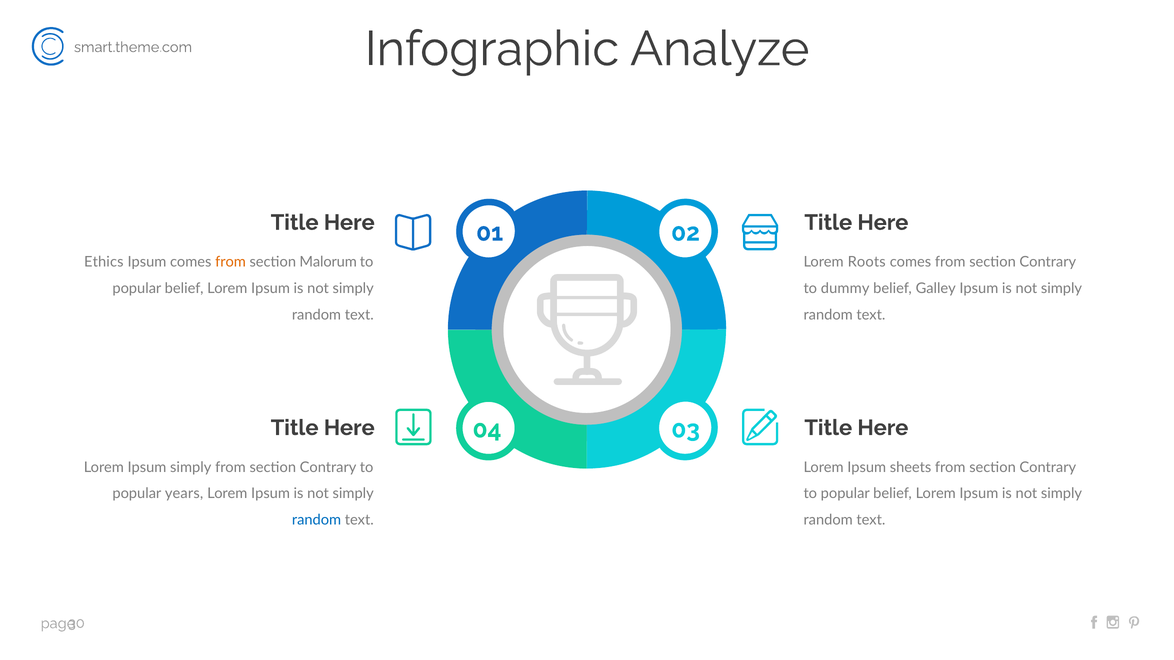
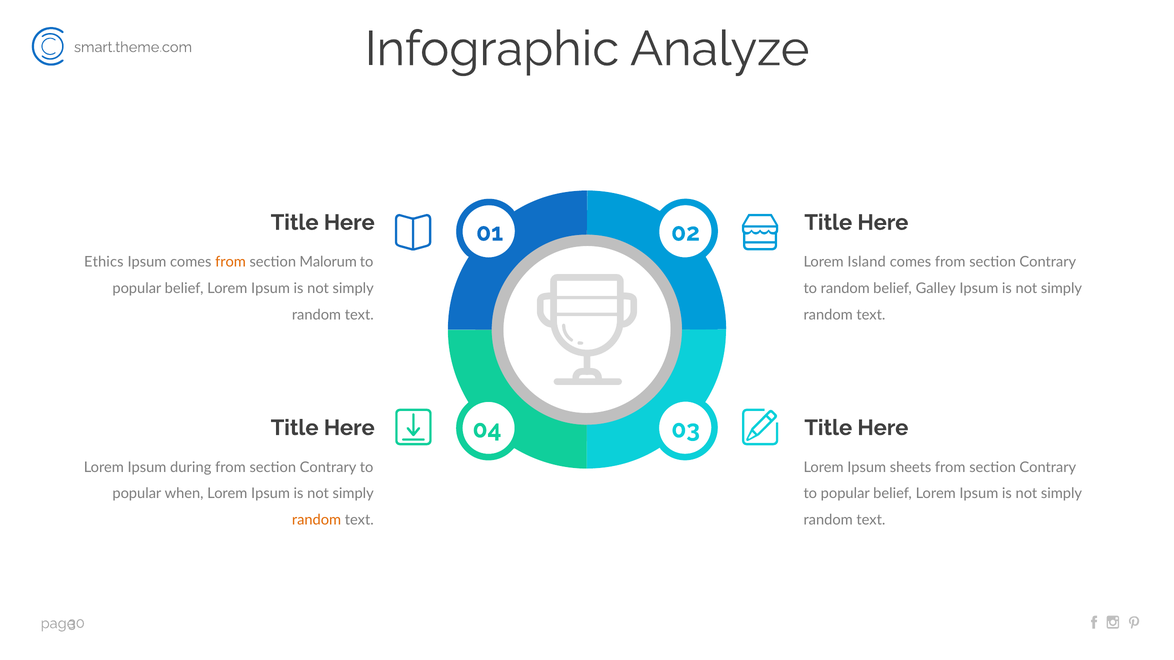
Roots: Roots -> Island
to dummy: dummy -> random
Ipsum simply: simply -> during
years: years -> when
random at (317, 520) colour: blue -> orange
